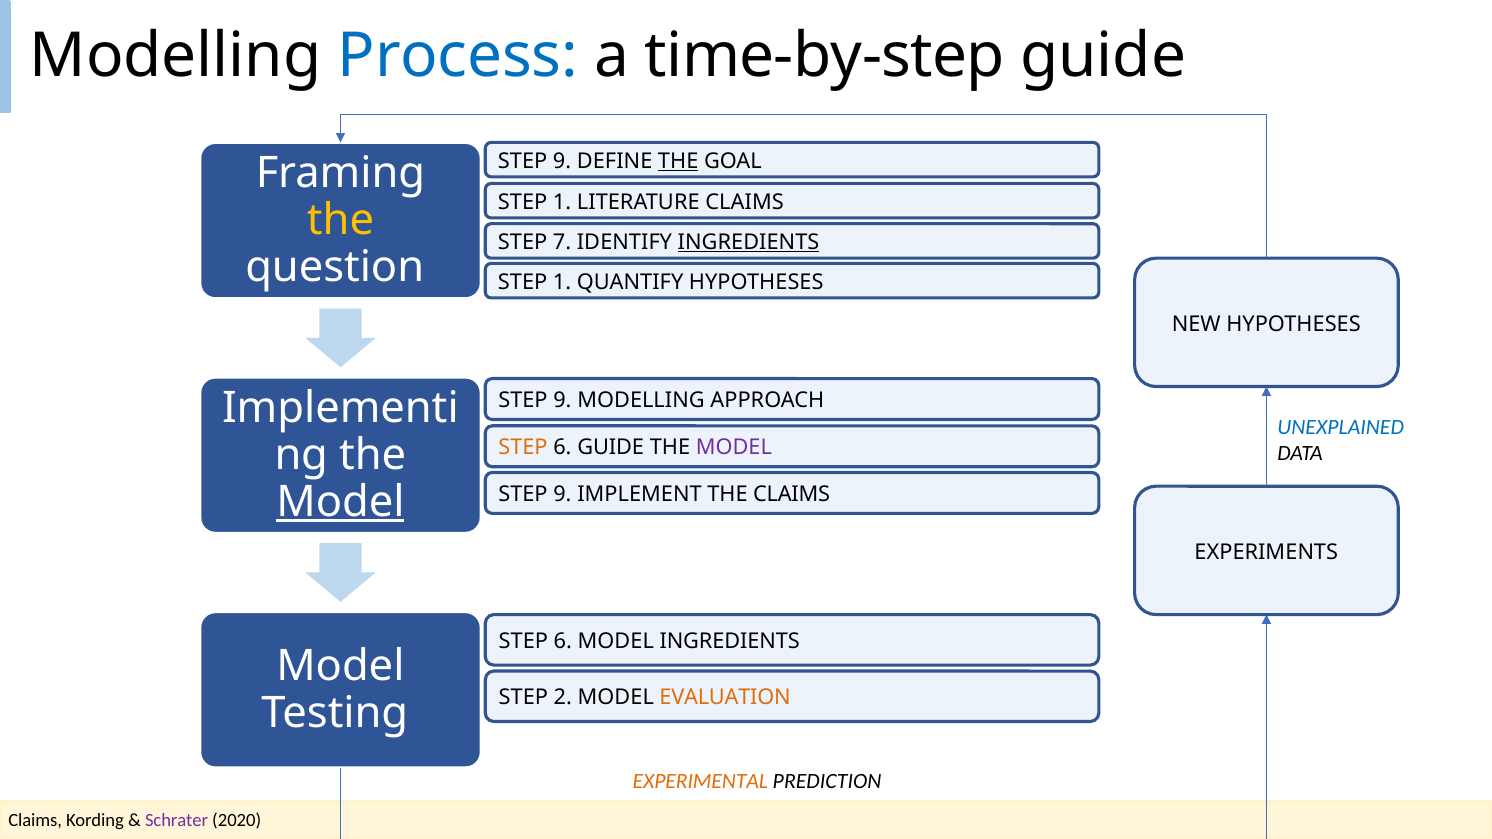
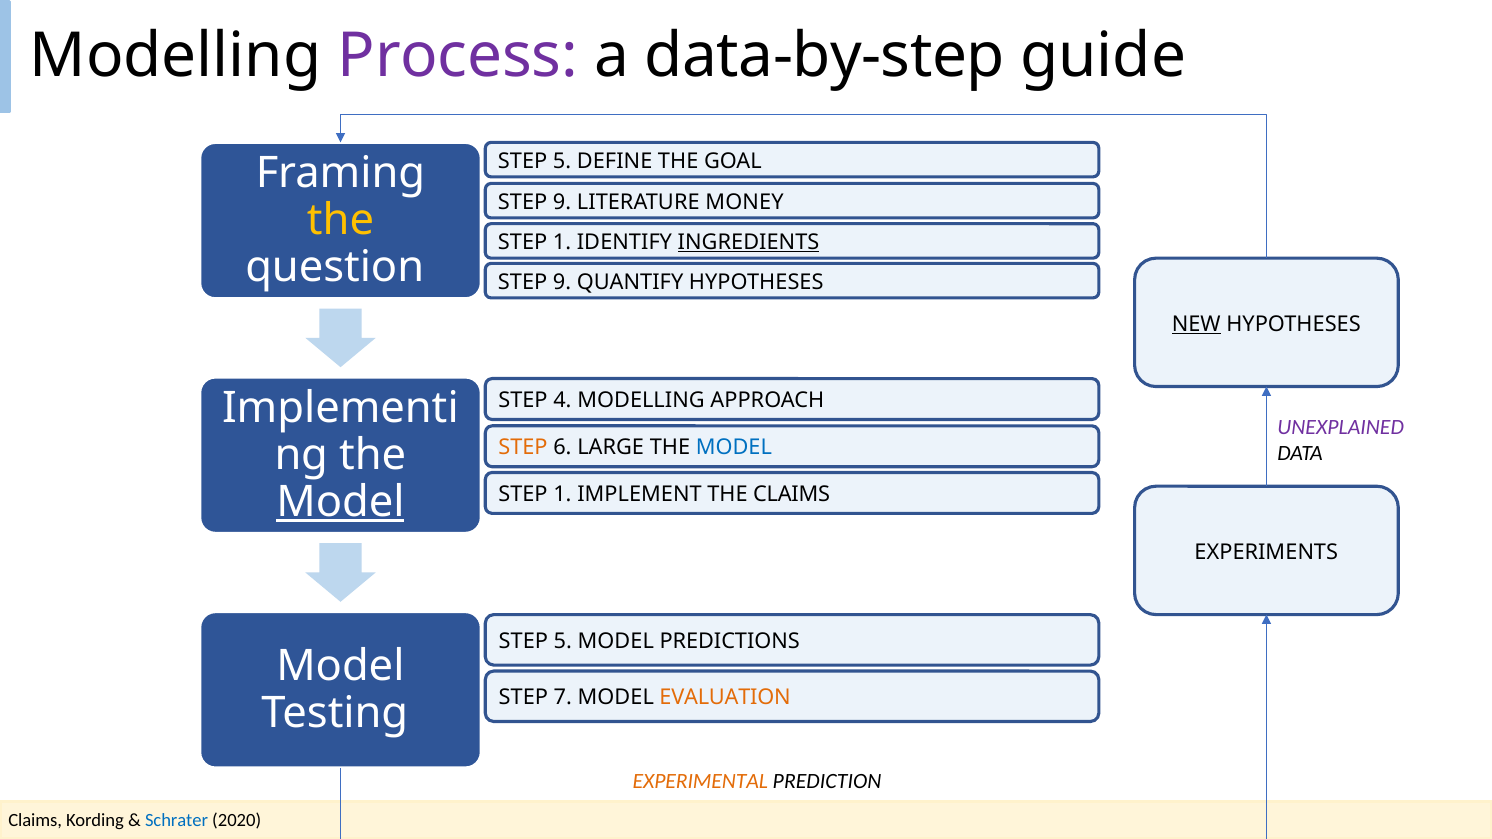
Process colour: blue -> purple
time-by-step: time-by-step -> data-by-step
9 at (562, 161): 9 -> 5
THE at (678, 161) underline: present -> none
1 at (562, 202): 1 -> 9
LITERATURE CLAIMS: CLAIMS -> MONEY
7 at (562, 242): 7 -> 1
1 at (562, 282): 1 -> 9
NEW underline: none -> present
9 at (562, 401): 9 -> 4
UNEXPLAINED colour: blue -> purple
6 GUIDE: GUIDE -> LARGE
MODEL at (734, 448) colour: purple -> blue
9 at (562, 495): 9 -> 1
6 at (563, 642): 6 -> 5
MODEL INGREDIENTS: INGREDIENTS -> PREDICTIONS
2: 2 -> 7
Schrater colour: purple -> blue
